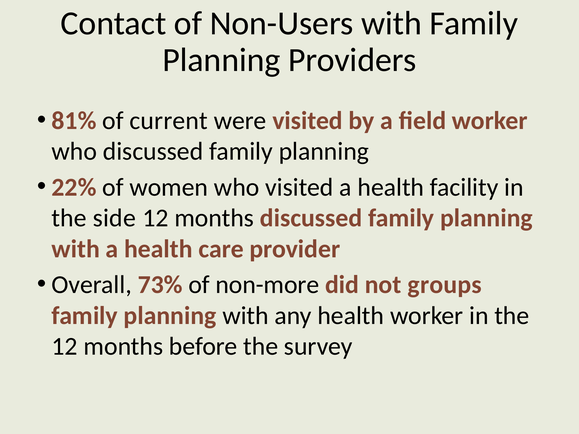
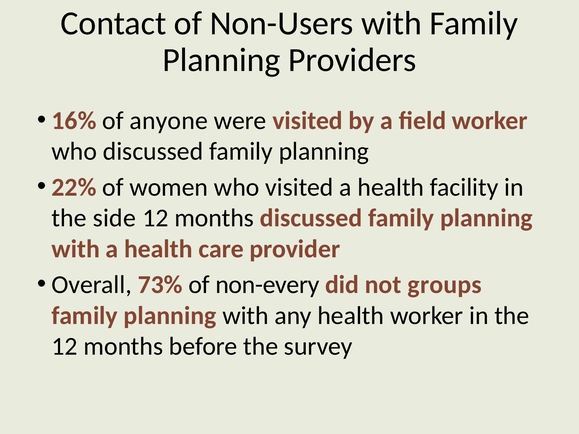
81%: 81% -> 16%
current: current -> anyone
non-more: non-more -> non-every
